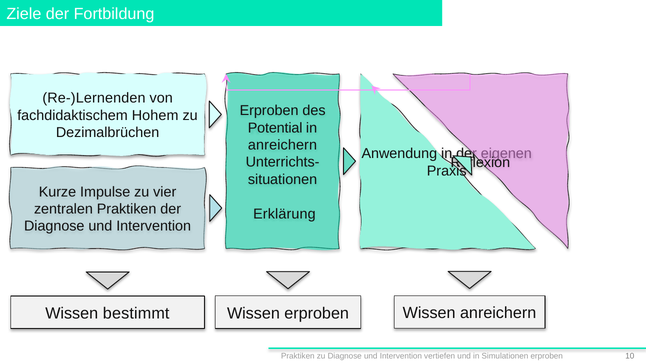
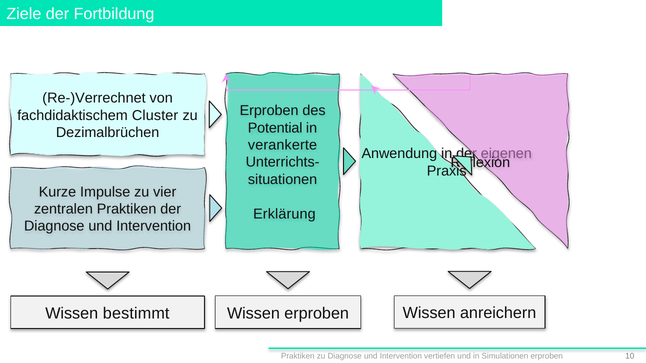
Re-)Lernenden: Re-)Lernenden -> Re-)Verrechnet
Hohem: Hohem -> Cluster
anreichern at (283, 145): anreichern -> verankerte
